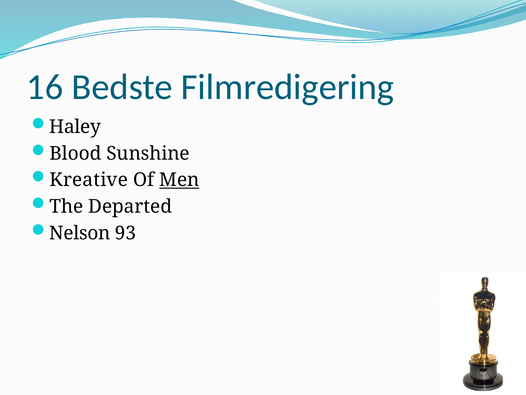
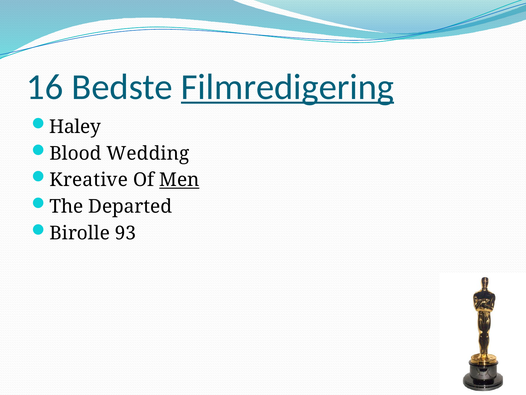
Filmredigering underline: none -> present
Sunshine: Sunshine -> Wedding
Nelson: Nelson -> Birolle
